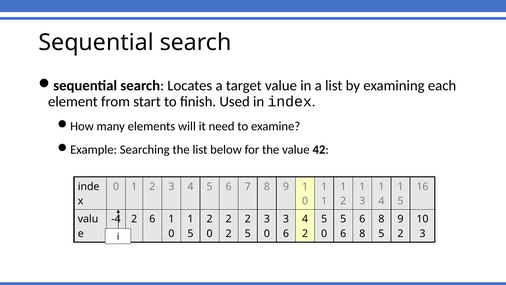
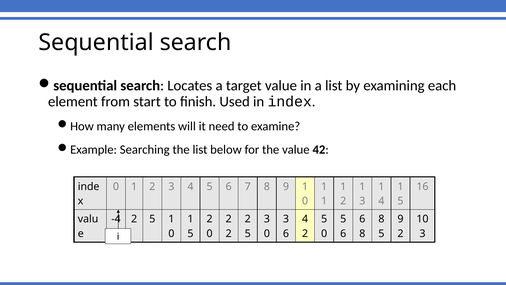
-4 2 6: 6 -> 5
